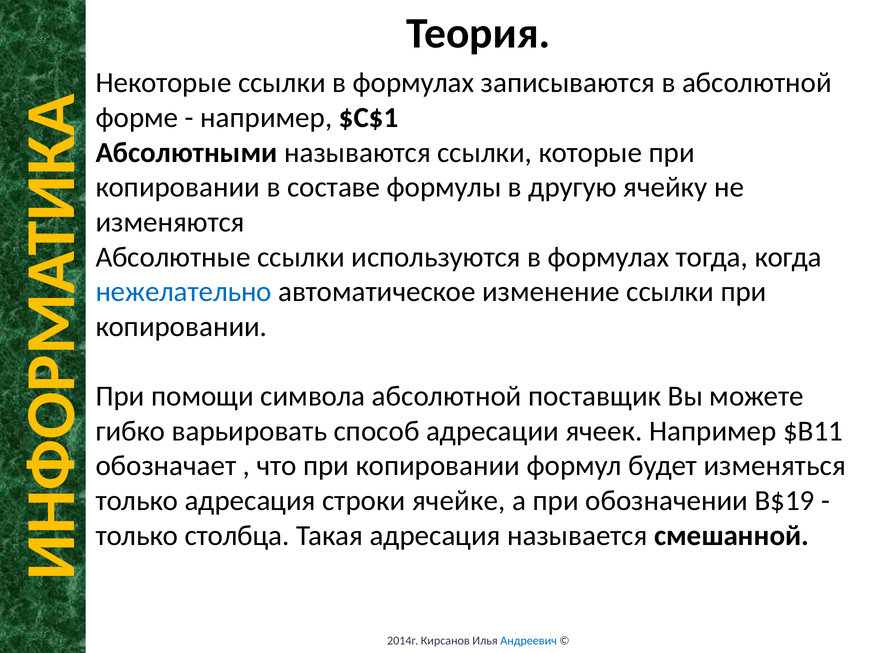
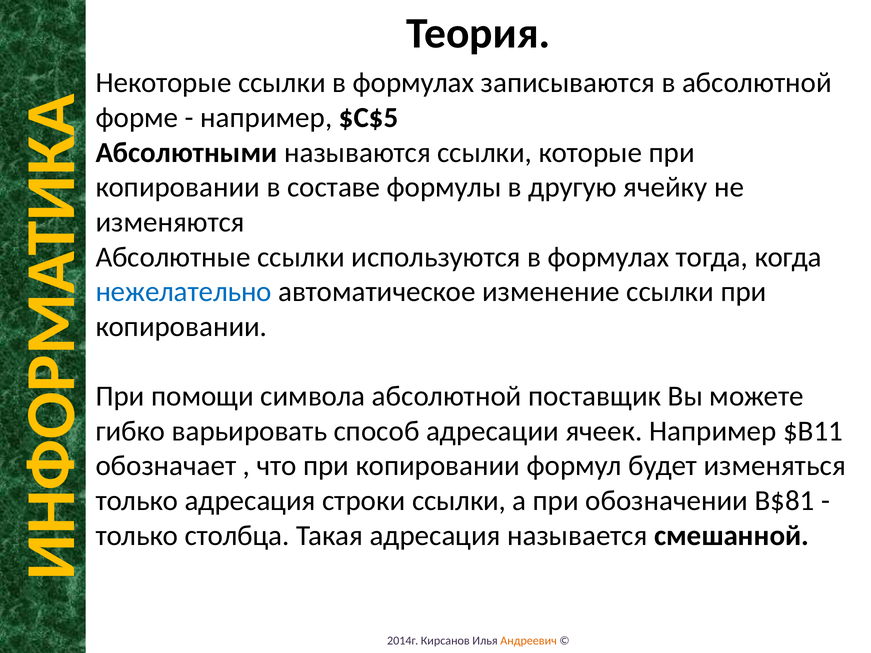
$С$1: $С$1 -> $С$5
строки ячейке: ячейке -> ссылки
B$19: B$19 -> B$81
Андреевич colour: blue -> orange
